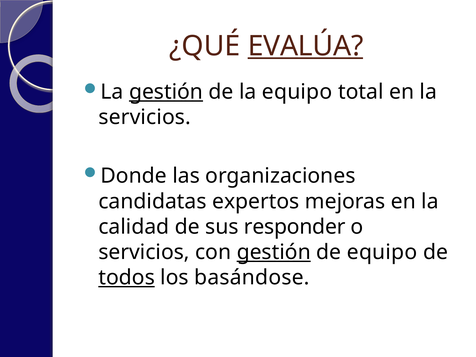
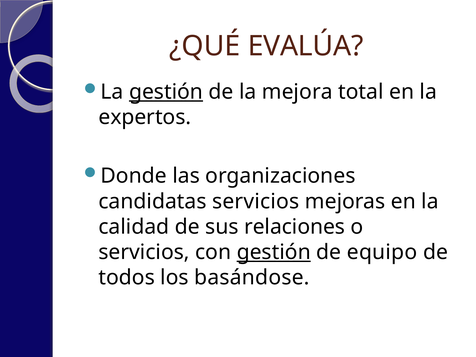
EVALÚA underline: present -> none
la equipo: equipo -> mejora
servicios at (145, 117): servicios -> expertos
candidatas expertos: expertos -> servicios
responder: responder -> relaciones
todos underline: present -> none
